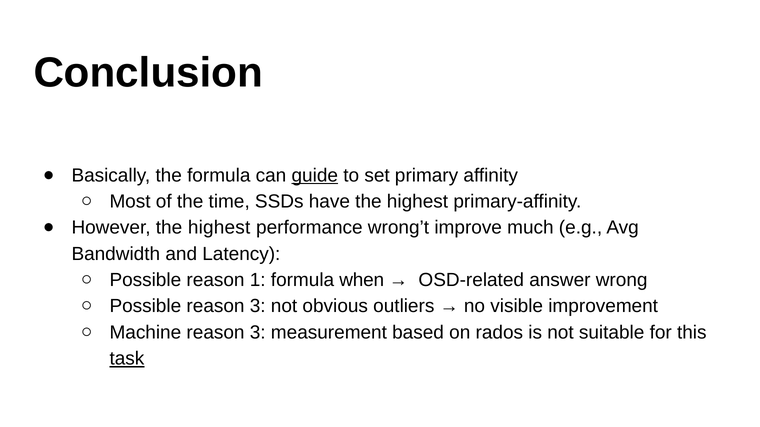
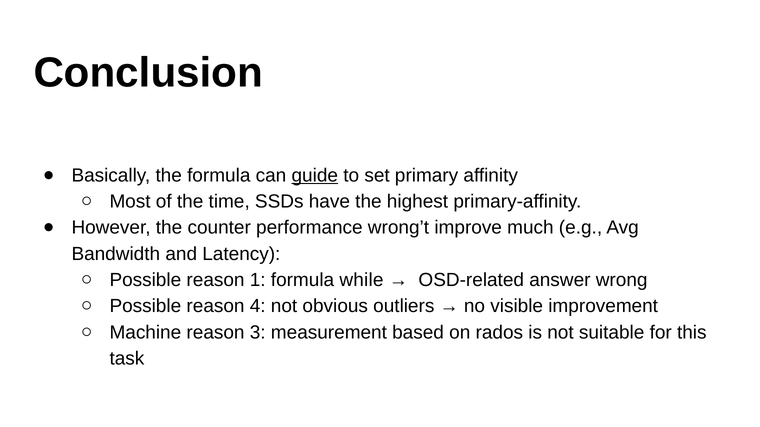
However the highest: highest -> counter
when: when -> while
Possible reason 3: 3 -> 4
task underline: present -> none
